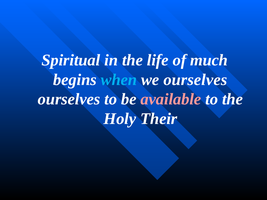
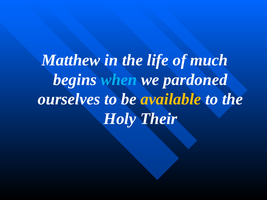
Spiritual: Spiritual -> Matthew
we ourselves: ourselves -> pardoned
available colour: pink -> yellow
